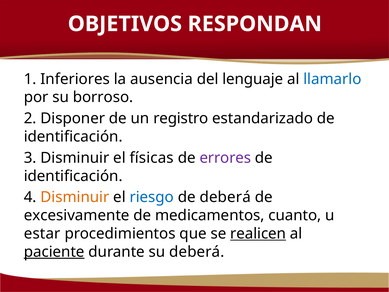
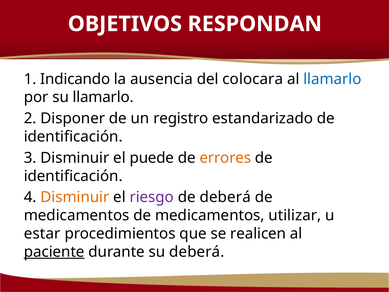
Inferiores: Inferiores -> Indicando
lenguaje: lenguaje -> colocara
su borroso: borroso -> llamarlo
físicas: físicas -> puede
errores colour: purple -> orange
riesgo colour: blue -> purple
excesivamente at (77, 215): excesivamente -> medicamentos
cuanto: cuanto -> utilizar
realicen underline: present -> none
